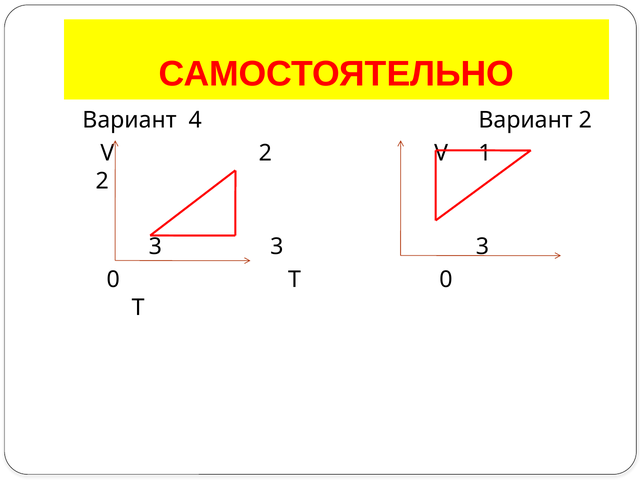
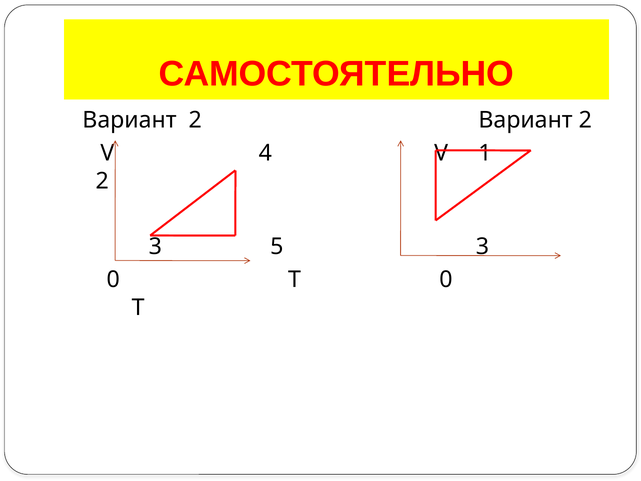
4 at (195, 120): 4 -> 2
V 2: 2 -> 4
3 at (277, 247): 3 -> 5
